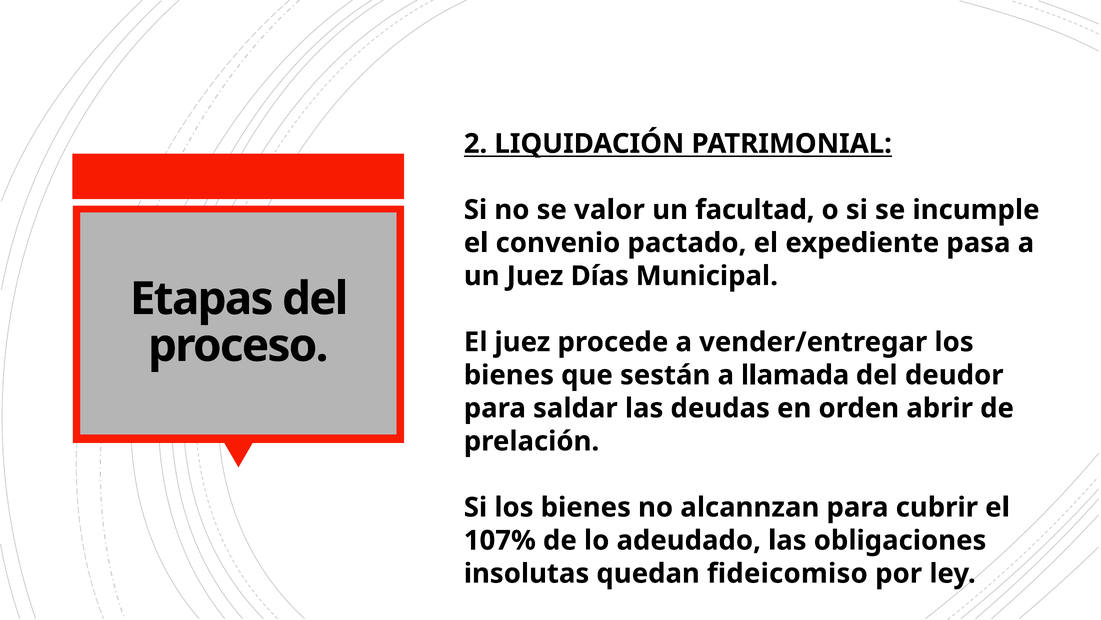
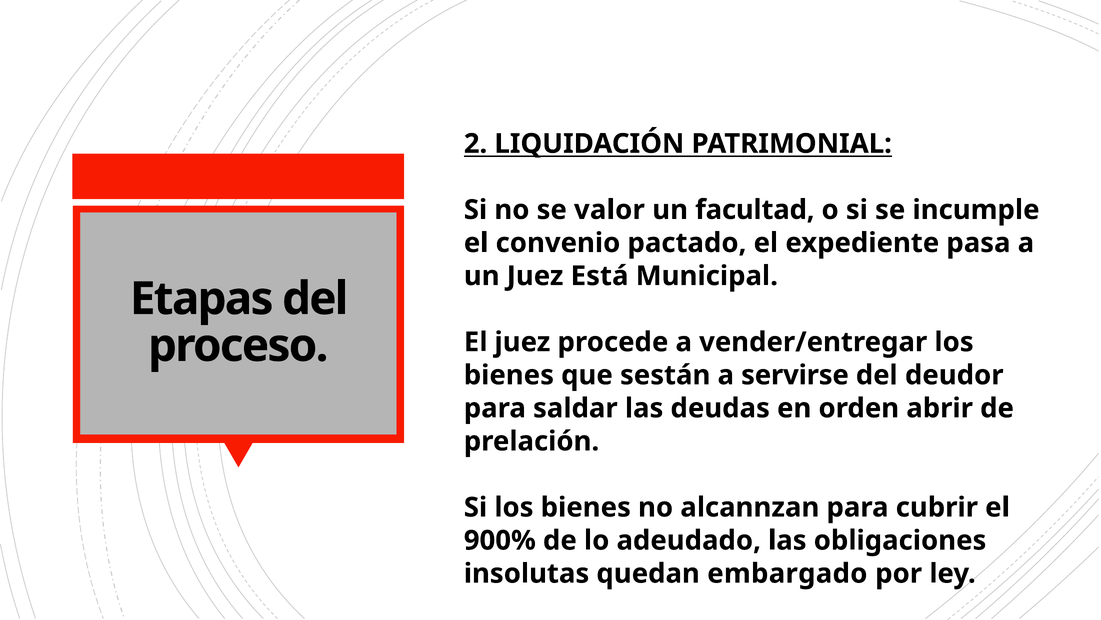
Días: Días -> Está
llamada: llamada -> servirse
107%: 107% -> 900%
fideicomiso: fideicomiso -> embargado
